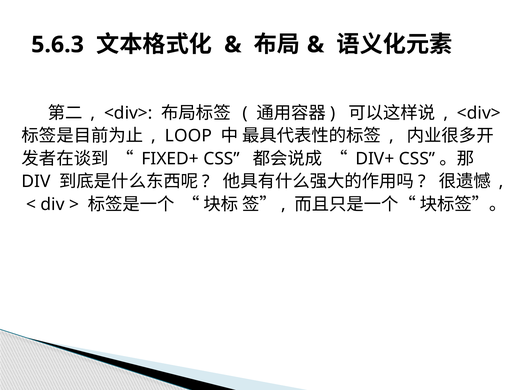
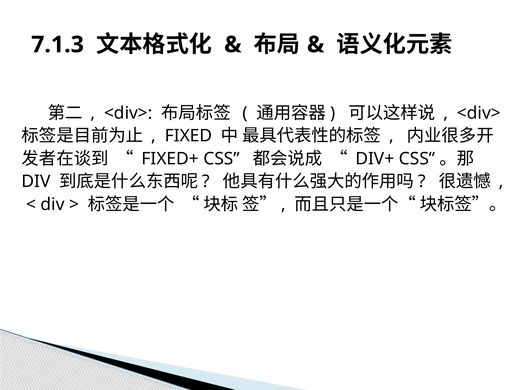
5.6.3: 5.6.3 -> 7.1.3
LOOP: LOOP -> FIXED
